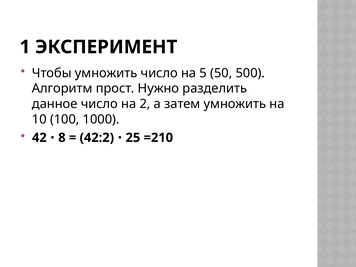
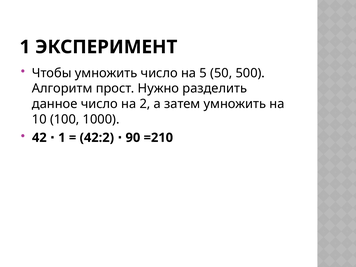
42 8: 8 -> 1
25: 25 -> 90
